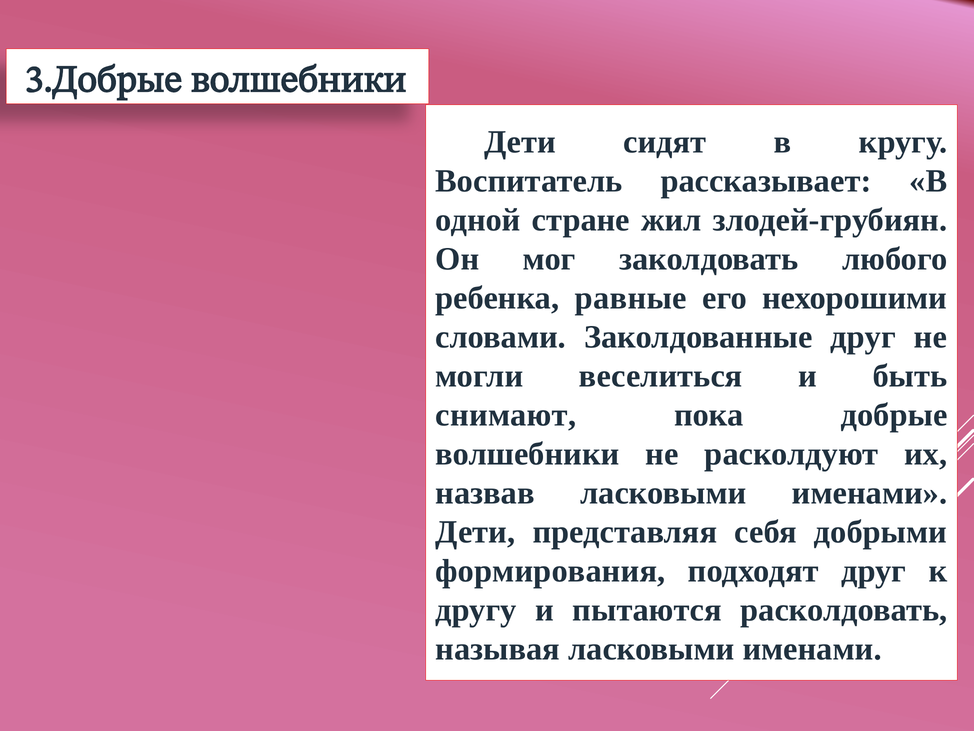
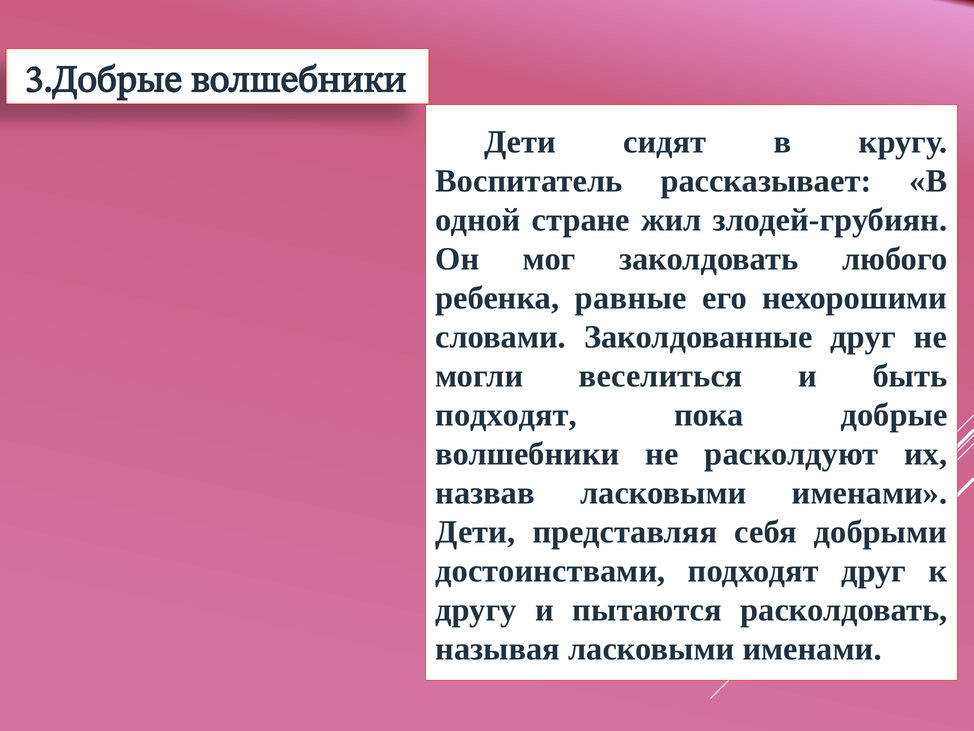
снимают at (506, 415): снимают -> подходят
формирования: формирования -> достоинствами
